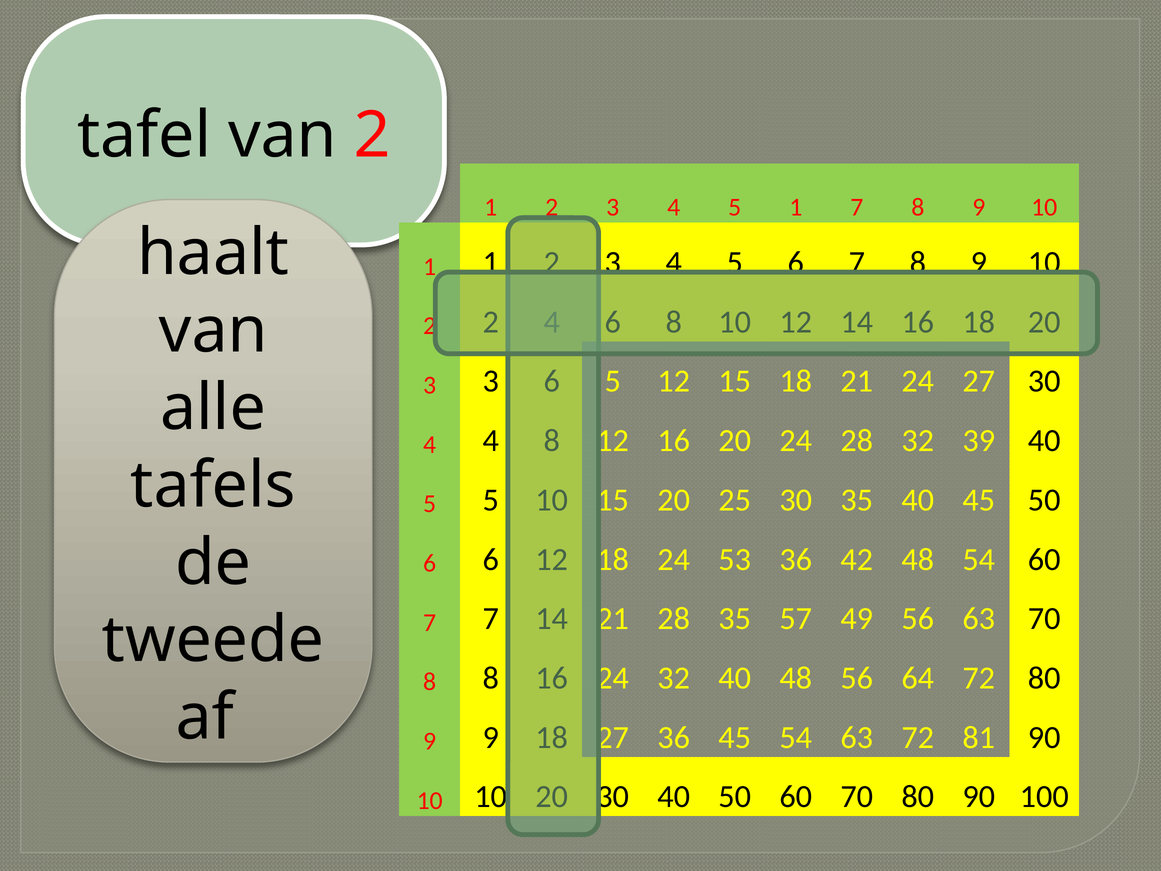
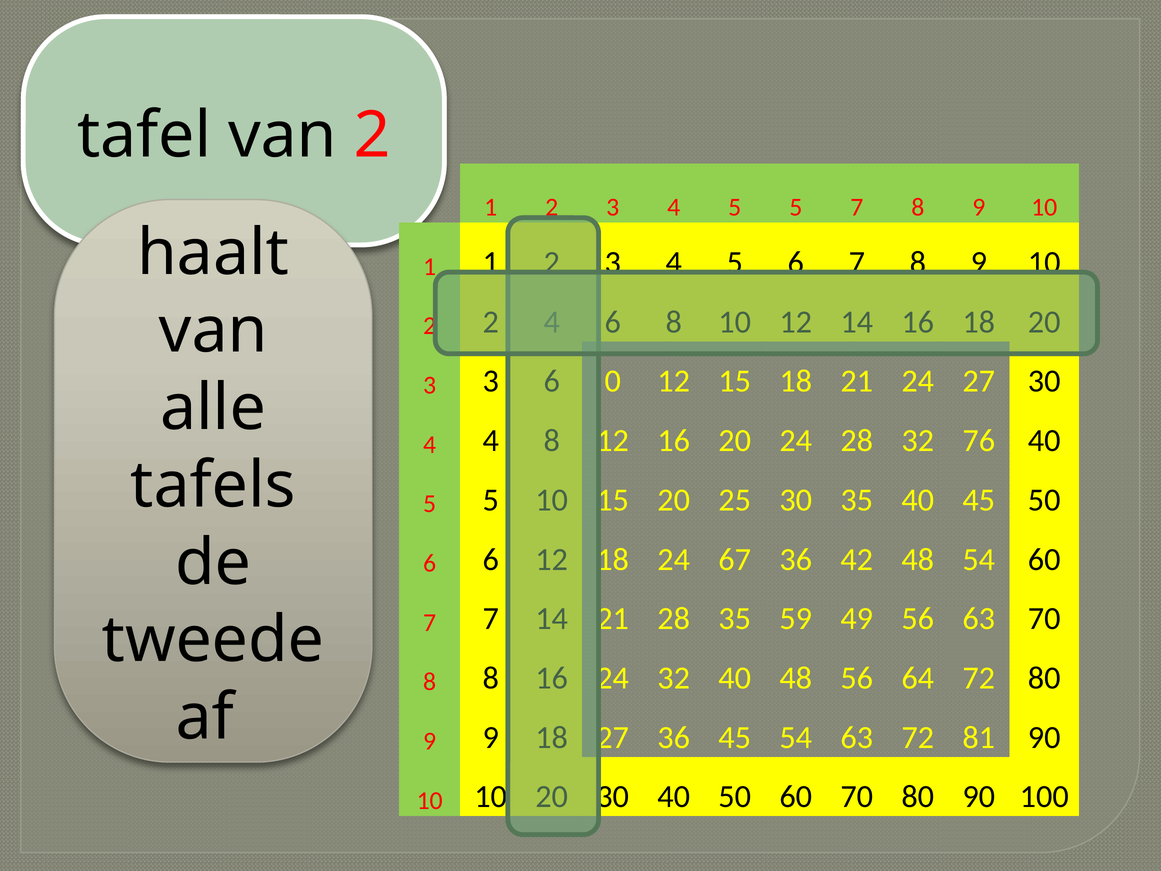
4 5 1: 1 -> 5
5 at (613, 381): 5 -> 0
39: 39 -> 76
53: 53 -> 67
57: 57 -> 59
